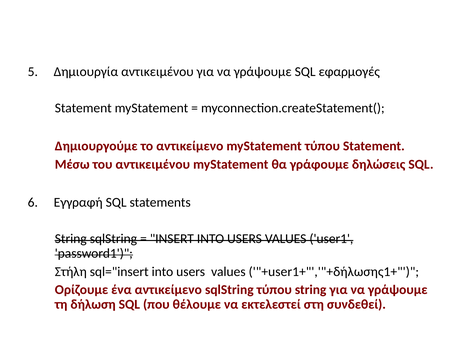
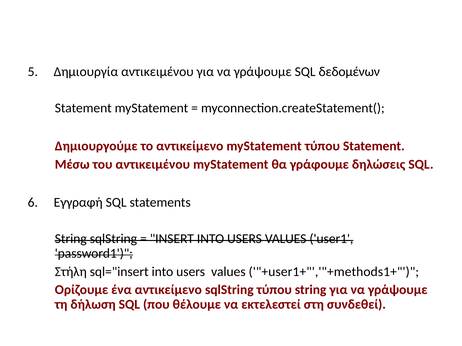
εφαρμογές: εφαρμογές -> δεδομένων
+user1+"','"+δήλωσης1+: +user1+"','"+δήλωσης1+ -> +user1+"','"+methods1+
